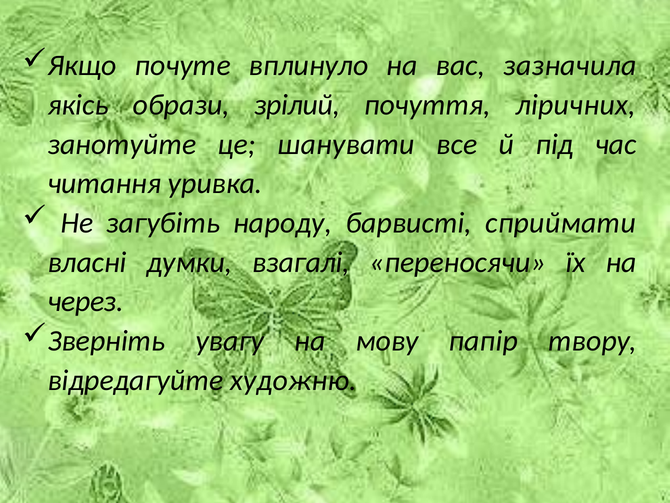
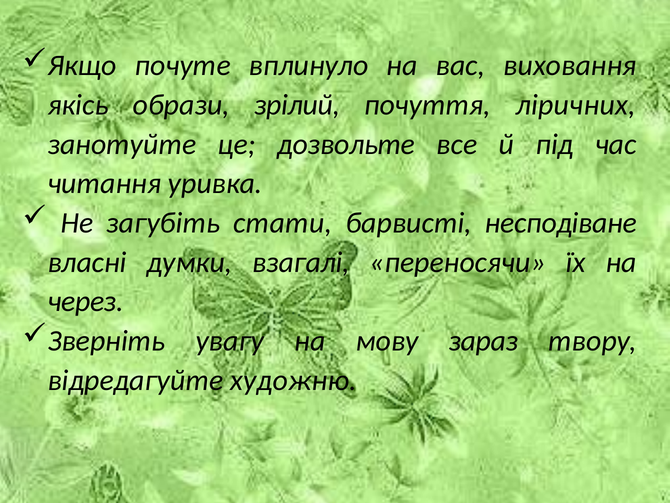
зазначила: зазначила -> виховання
шанувати: шанувати -> дозвольте
народу: народу -> стати
сприймати: сприймати -> несподіване
папір: папір -> зараз
